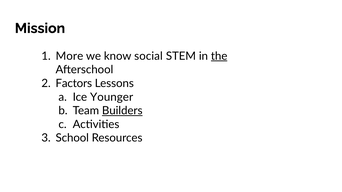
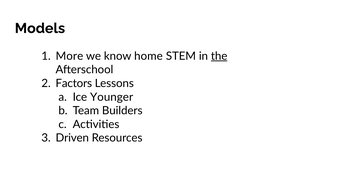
Mission: Mission -> Models
social: social -> home
Builders underline: present -> none
School: School -> Driven
